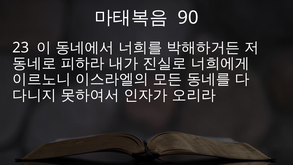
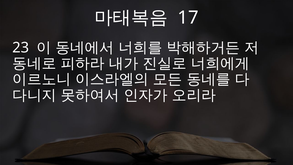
90: 90 -> 17
